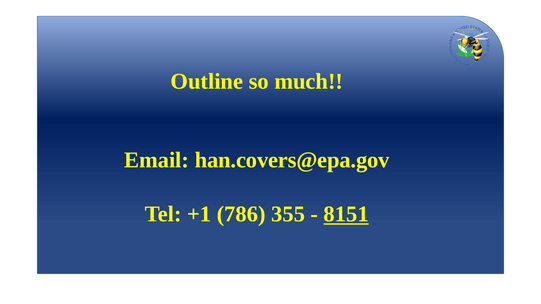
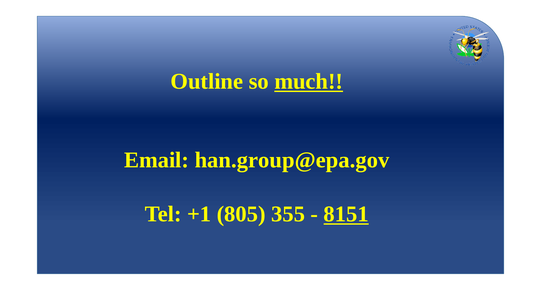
much underline: none -> present
han.covers@epa.gov: han.covers@epa.gov -> han.group@epa.gov
786: 786 -> 805
